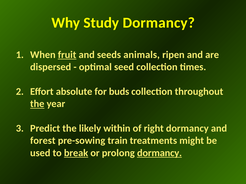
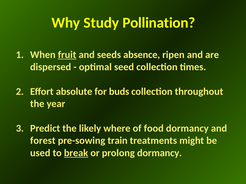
Study Dormancy: Dormancy -> Pollination
animals: animals -> absence
the at (37, 104) underline: present -> none
within: within -> where
right: right -> food
dormancy at (159, 153) underline: present -> none
